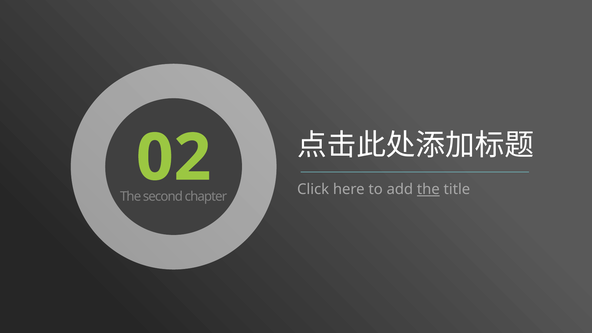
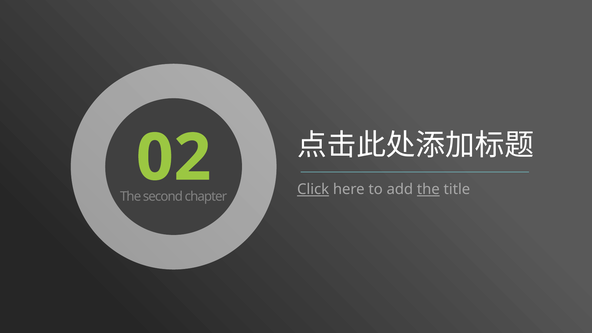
Click underline: none -> present
